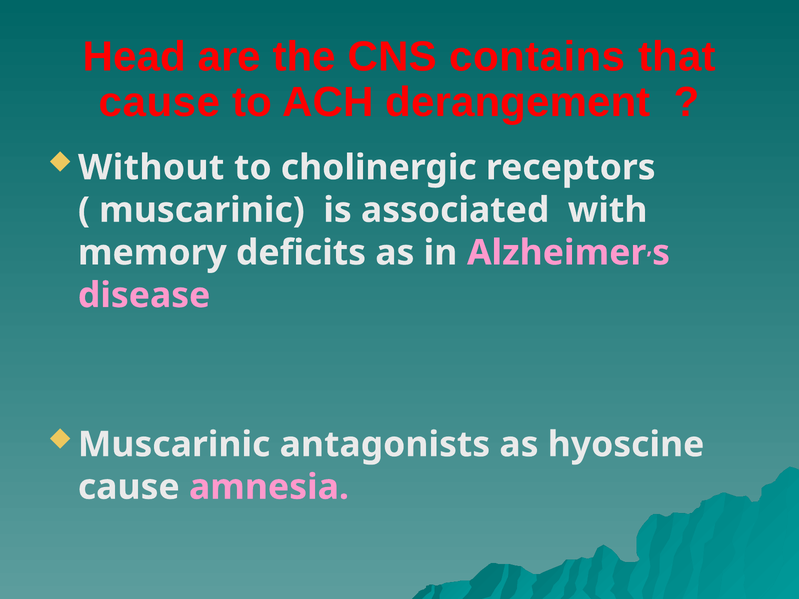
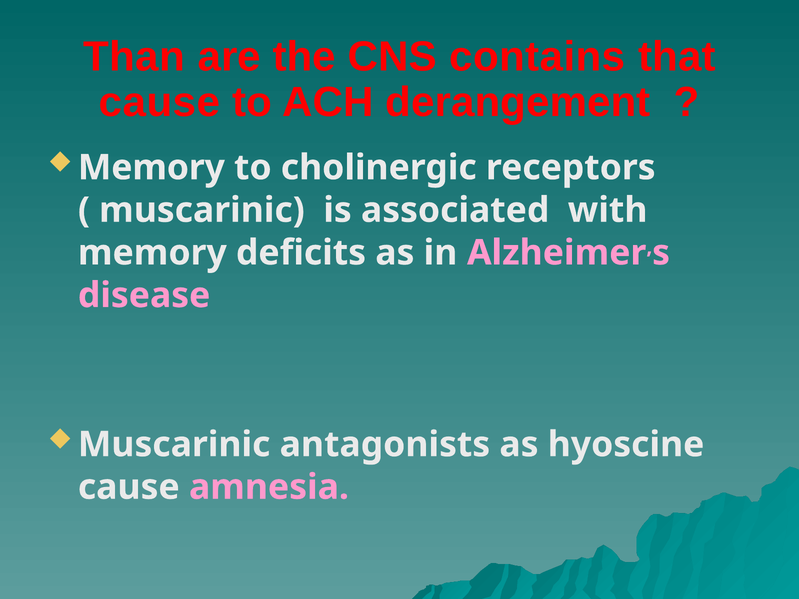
Head: Head -> Than
Without at (151, 168): Without -> Memory
